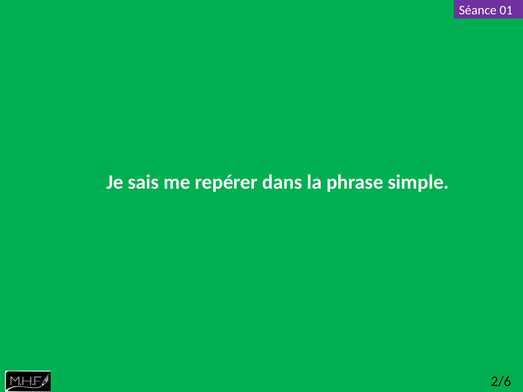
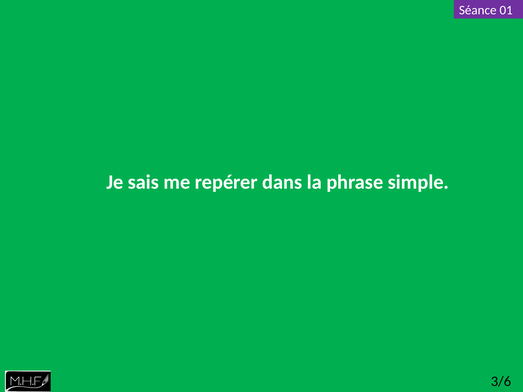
2/6: 2/6 -> 3/6
